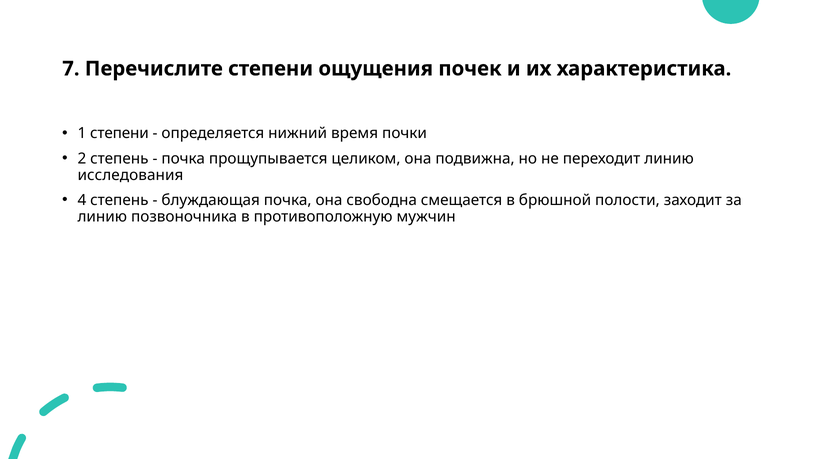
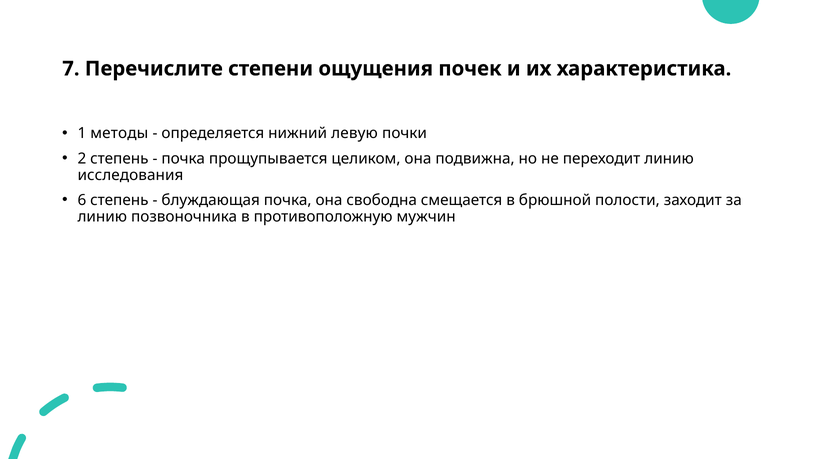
1 степени: степени -> методы
время: время -> левую
4: 4 -> 6
